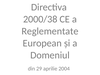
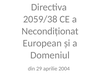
2000/38: 2000/38 -> 2059/38
Reglementate: Reglementate -> Necondiționat
